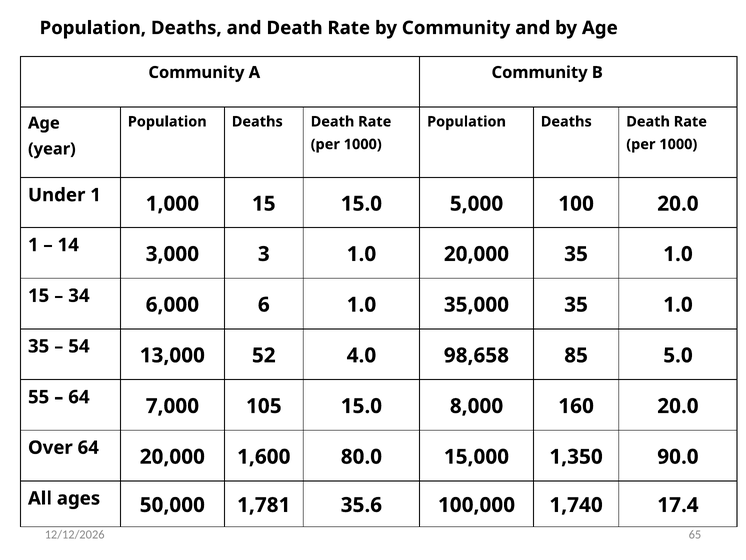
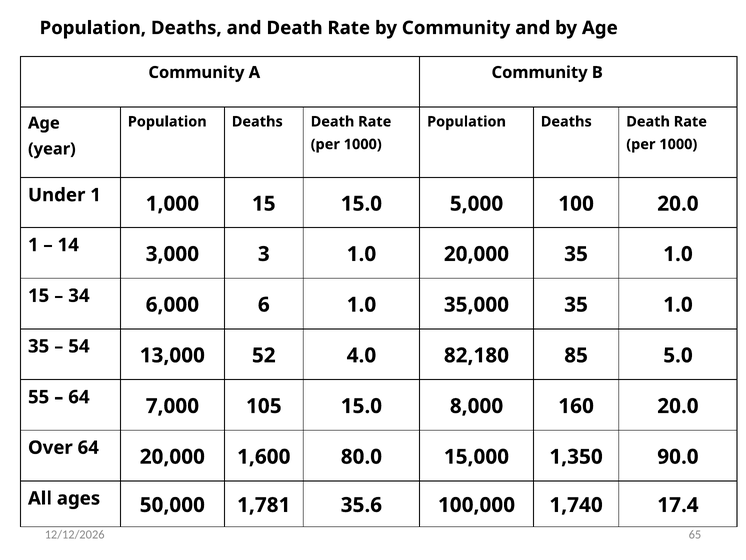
98,658: 98,658 -> 82,180
